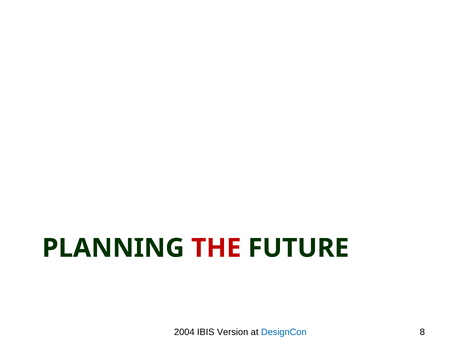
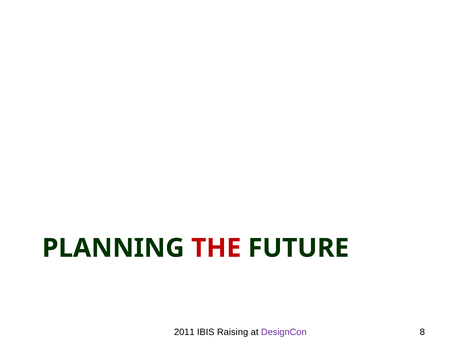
2004: 2004 -> 2011
Version: Version -> Raising
DesignCon colour: blue -> purple
